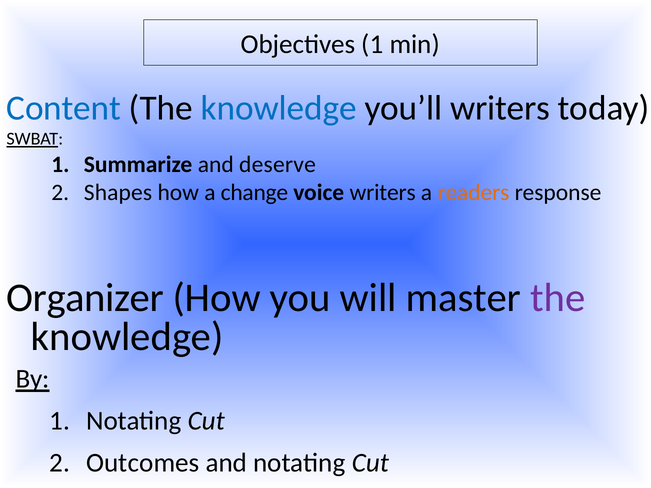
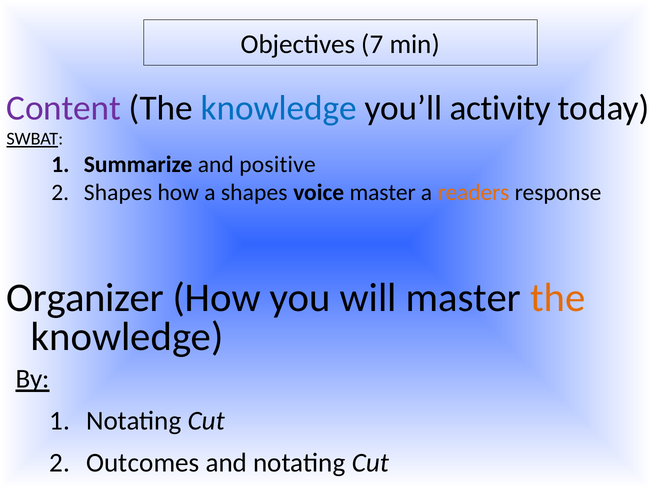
Objectives 1: 1 -> 7
Content colour: blue -> purple
you’ll writers: writers -> activity
deserve: deserve -> positive
a change: change -> shapes
voice writers: writers -> master
the at (558, 298) colour: purple -> orange
